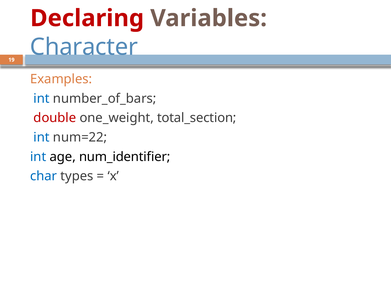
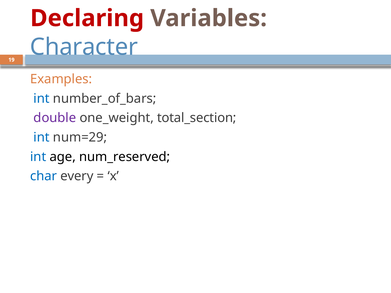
double colour: red -> purple
num=22: num=22 -> num=29
num_identifier: num_identifier -> num_reserved
types: types -> every
